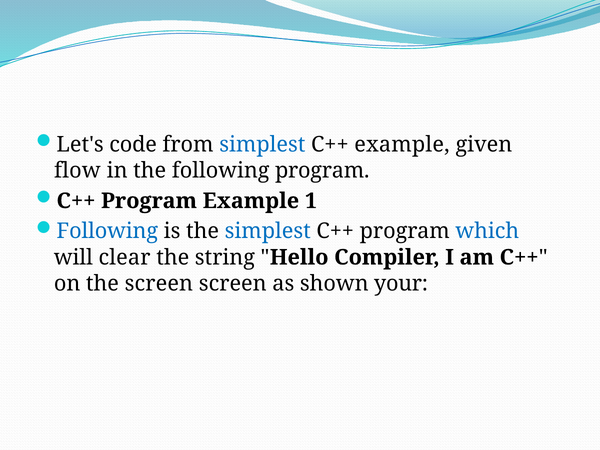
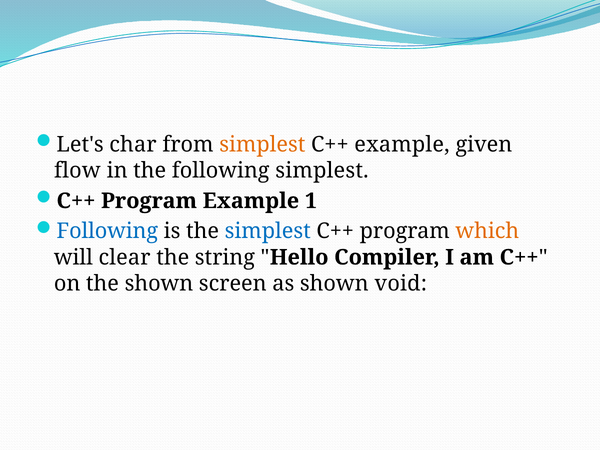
code: code -> char
simplest at (262, 145) colour: blue -> orange
following program: program -> simplest
which colour: blue -> orange
the screen: screen -> shown
your: your -> void
